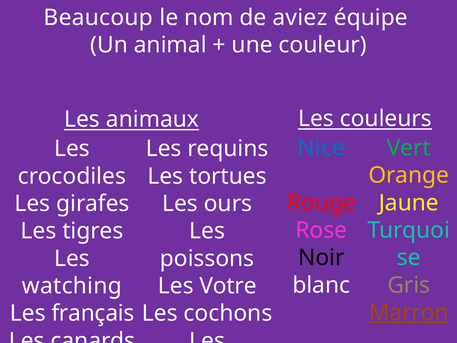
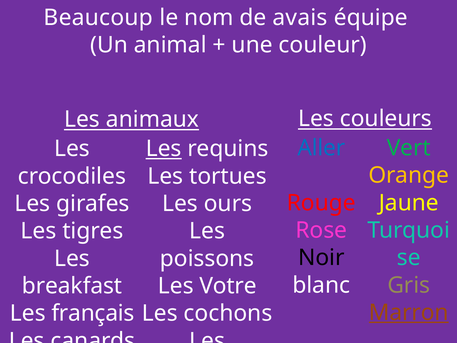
aviez: aviez -> avais
Nice: Nice -> Aller
Les at (164, 149) underline: none -> present
watching: watching -> breakfast
